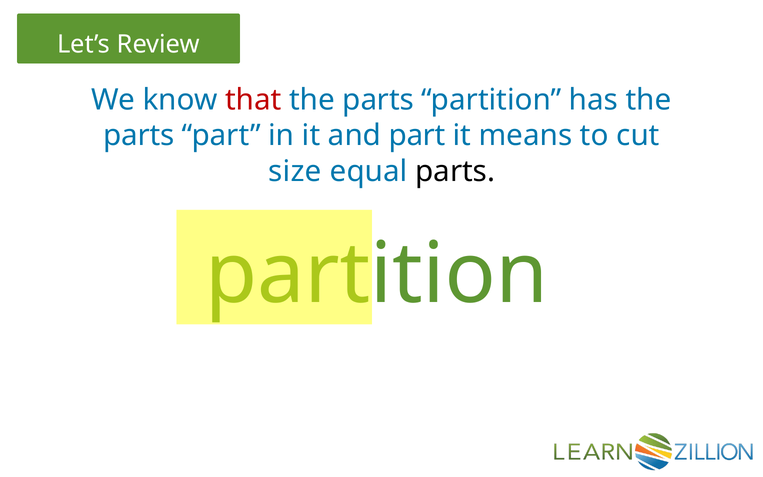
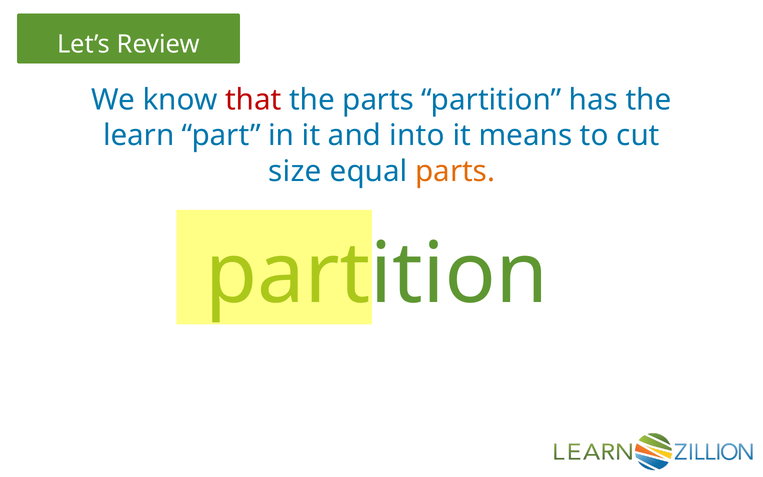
parts at (139, 136): parts -> learn
and part: part -> into
parts at (455, 171) colour: black -> orange
